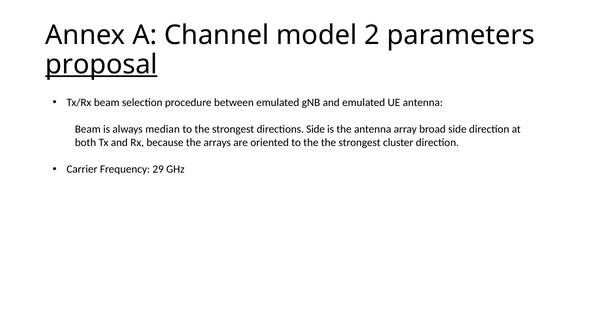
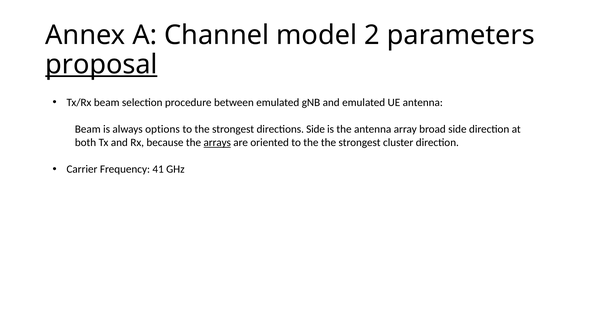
median: median -> options
arrays underline: none -> present
29: 29 -> 41
